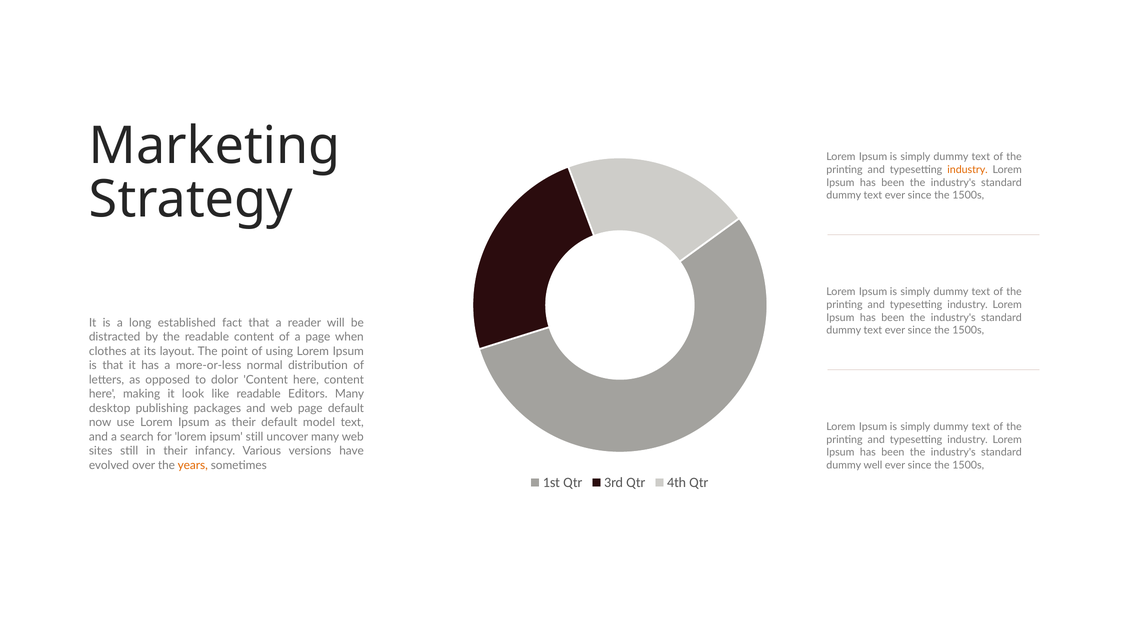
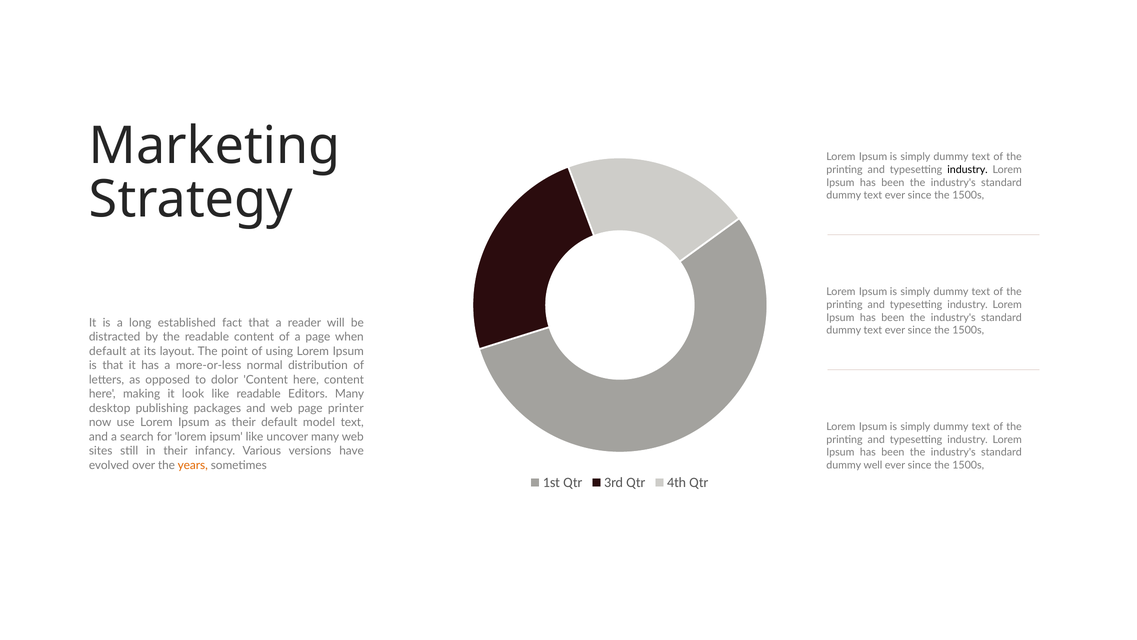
industry at (968, 170) colour: orange -> black
clothes at (108, 351): clothes -> default
page default: default -> printer
ipsum still: still -> like
